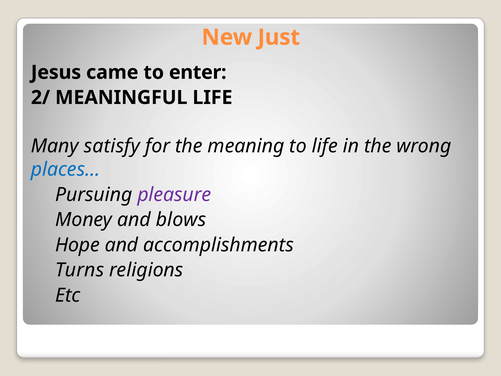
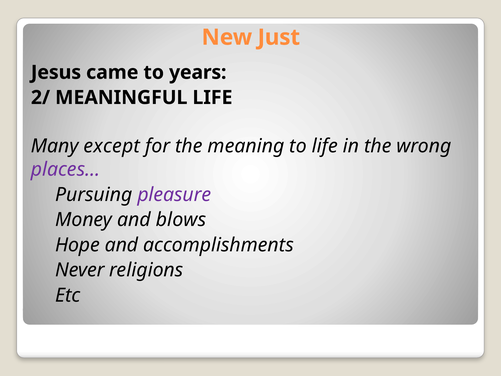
enter: enter -> years
satisfy: satisfy -> except
places… colour: blue -> purple
Turns: Turns -> Never
